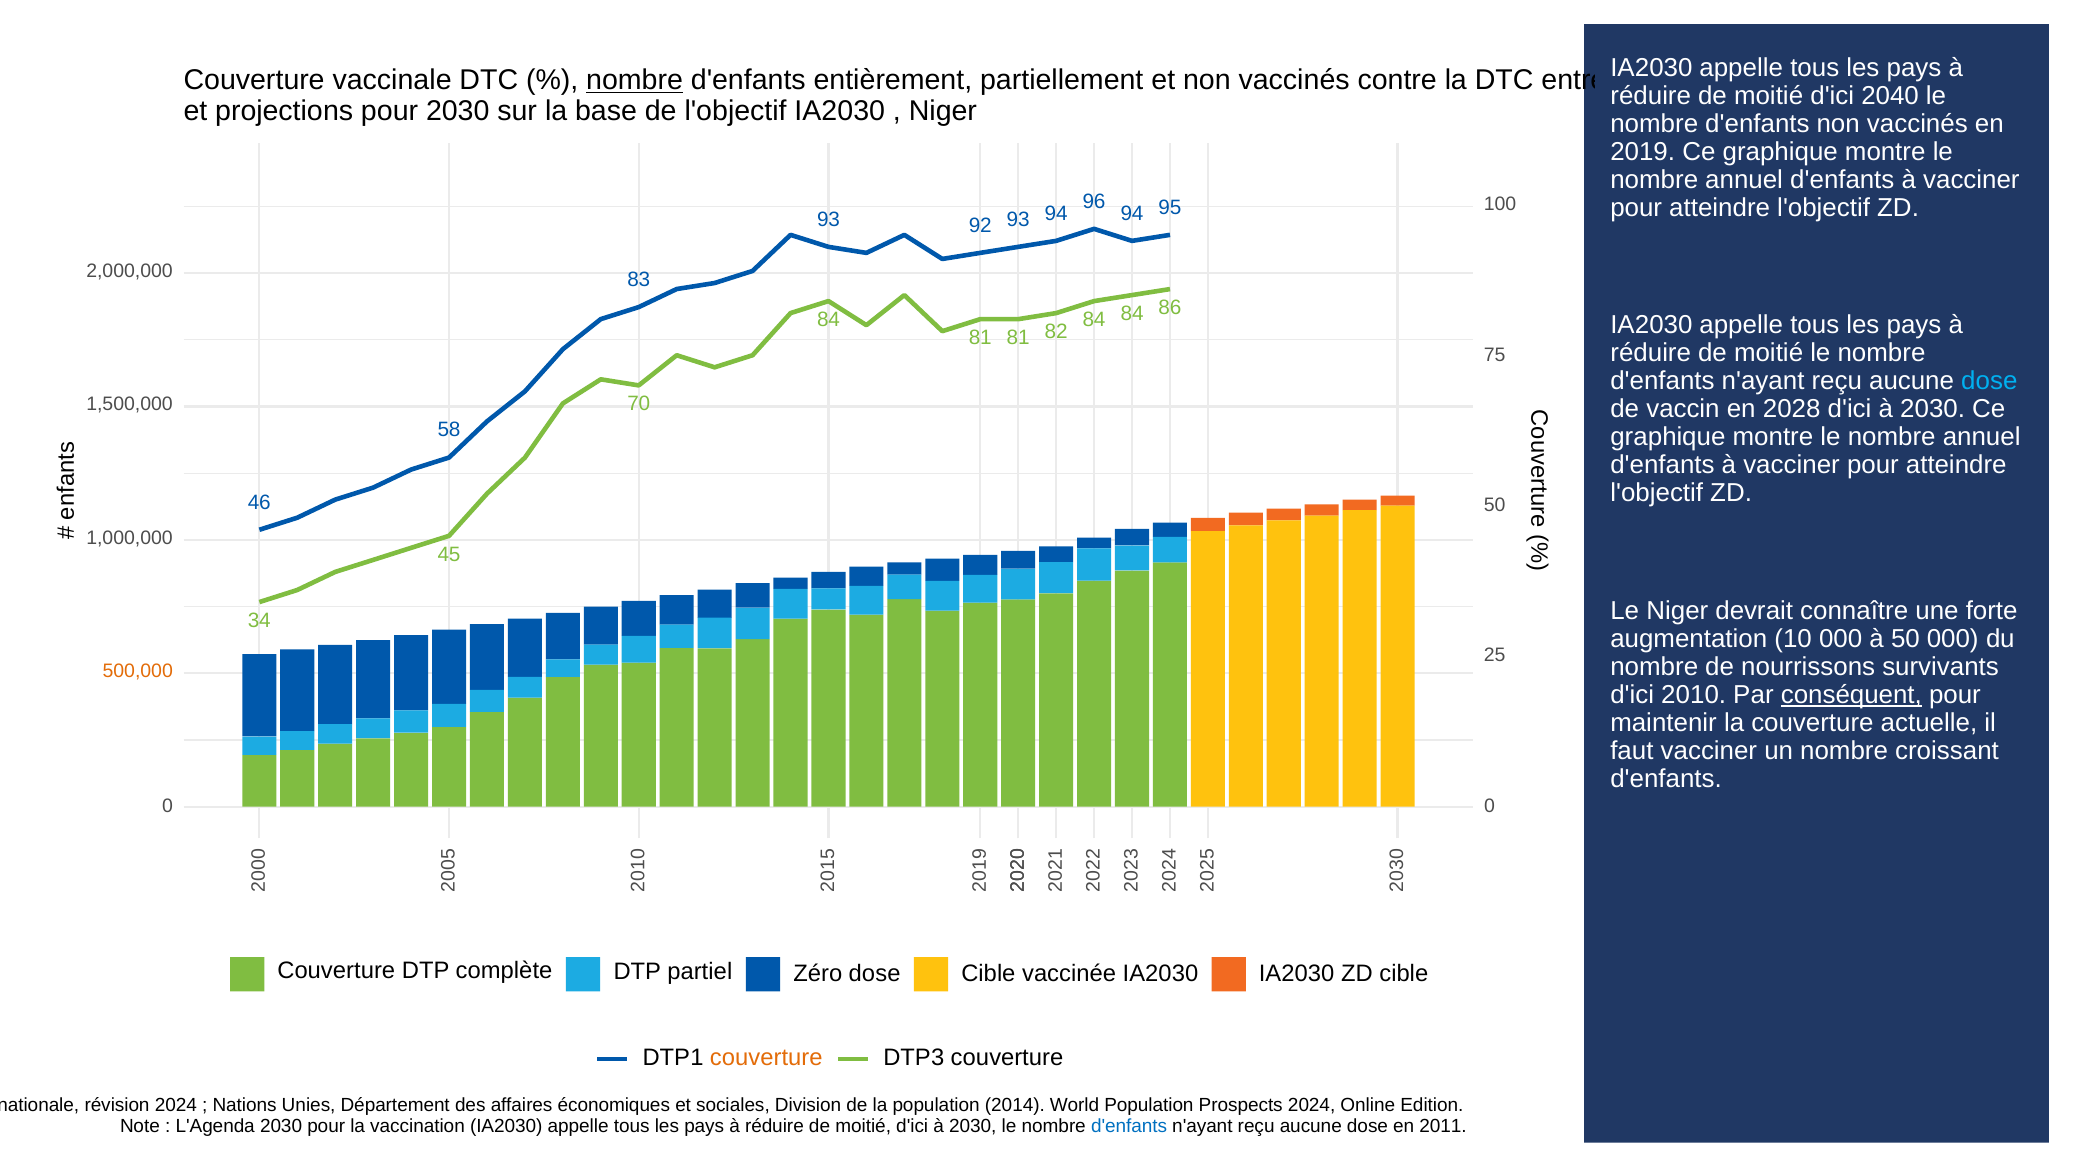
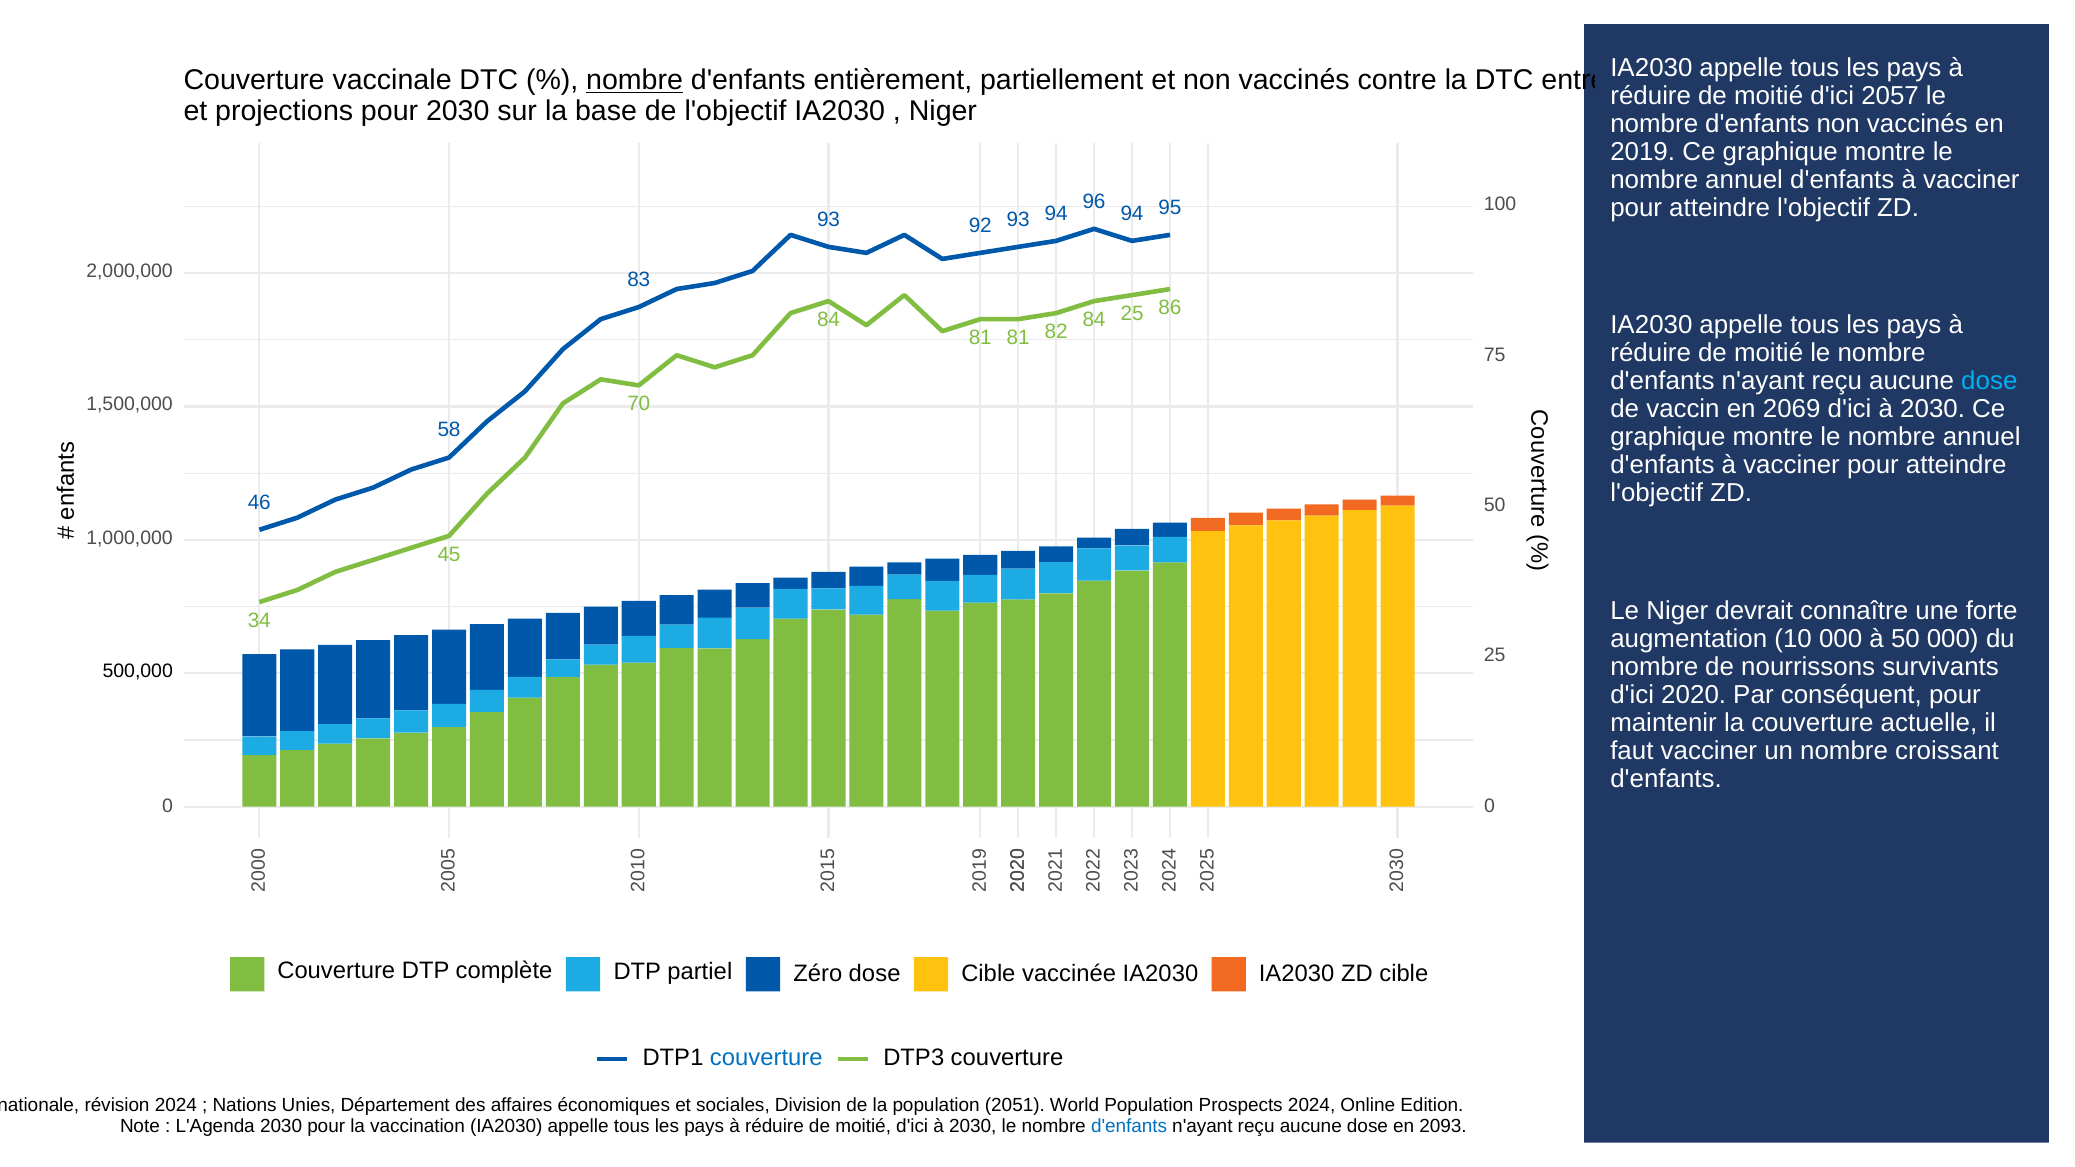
2040: 2040 -> 2057
84 84: 84 -> 25
2028: 2028 -> 2069
500,000 colour: orange -> black
2010: 2010 -> 2020
conséquent underline: present -> none
couverture at (766, 1058) colour: orange -> blue
2014: 2014 -> 2051
2011: 2011 -> 2093
